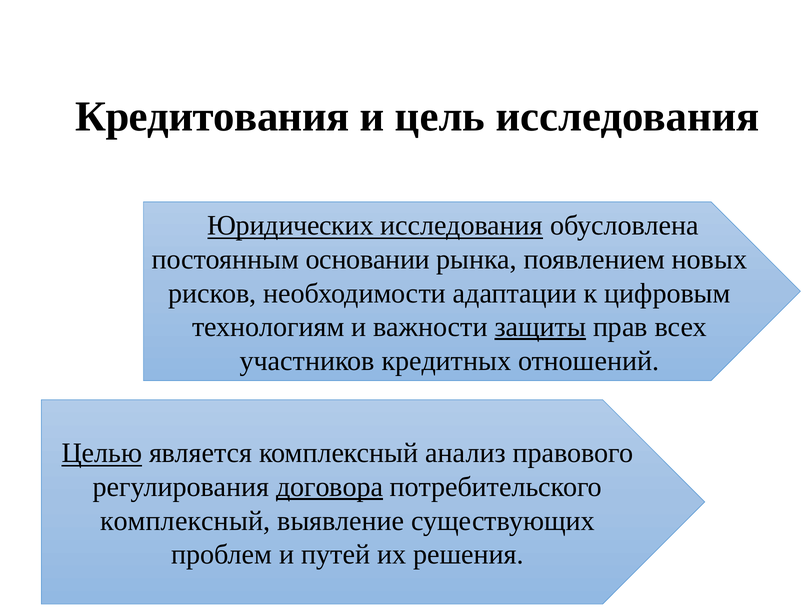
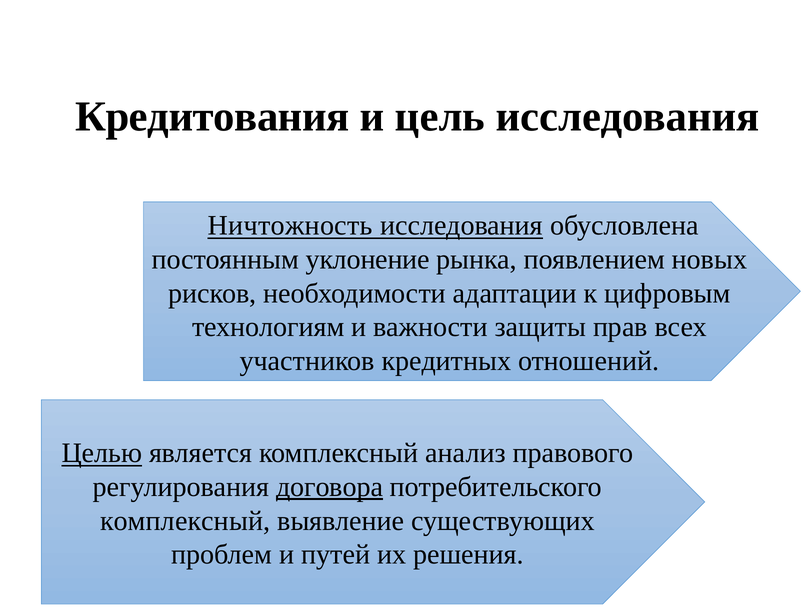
Юридических: Юридических -> Ничтожность
основании: основании -> уклонение
защиты underline: present -> none
